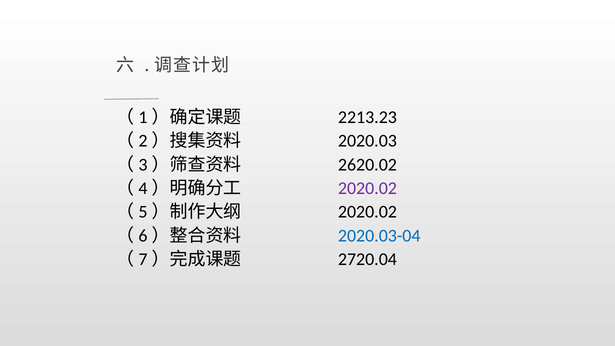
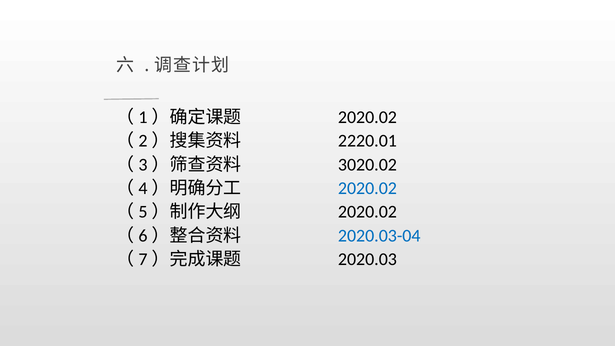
2213.23 at (367, 117): 2213.23 -> 2020.02
2020.03: 2020.03 -> 2220.01
2620.02: 2620.02 -> 3020.02
2020.02 at (367, 188) colour: purple -> blue
2720.04: 2720.04 -> 2020.03
